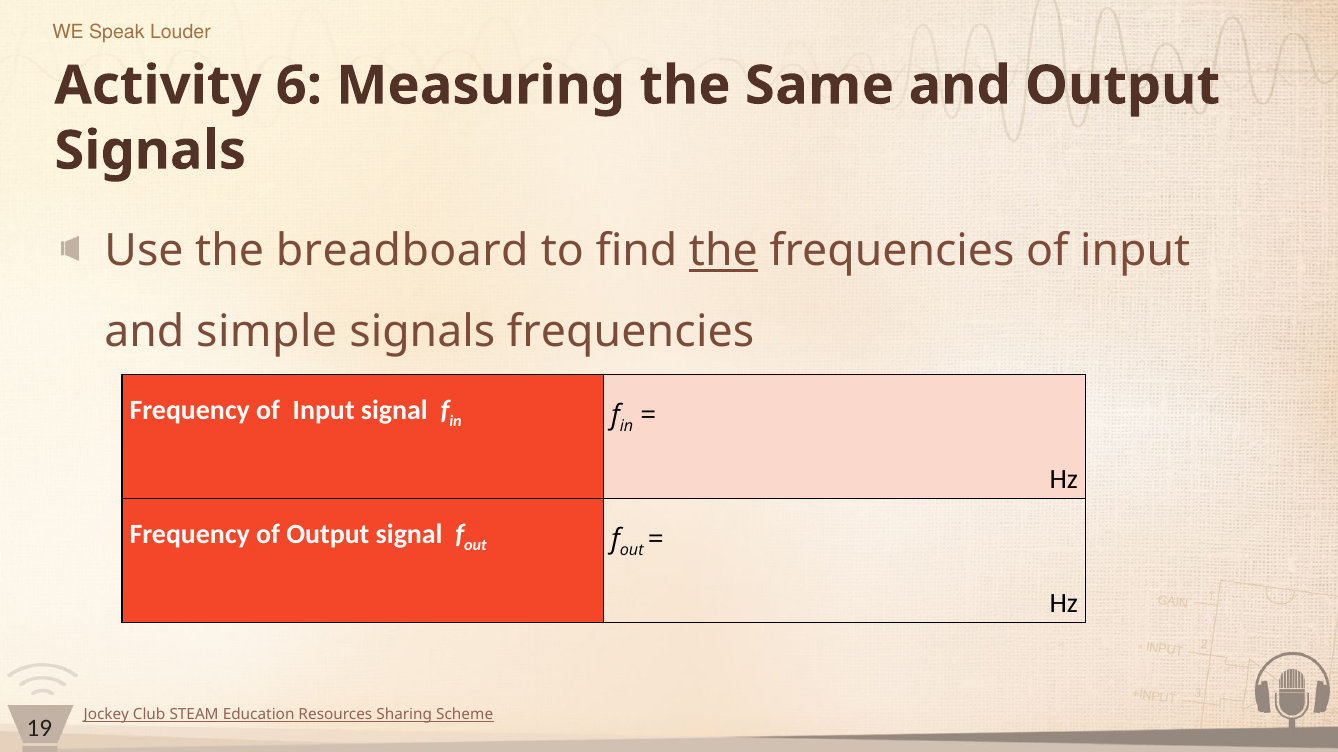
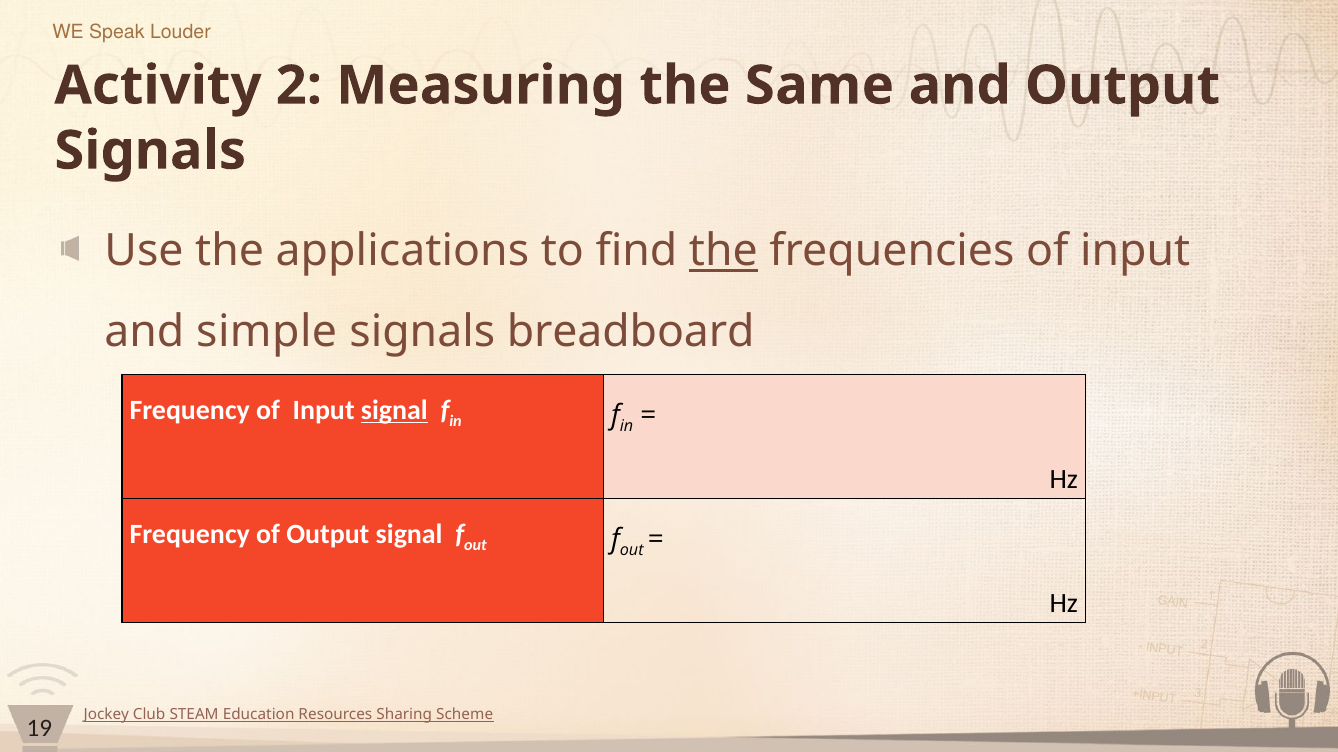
6: 6 -> 2
breadboard: breadboard -> applications
signals frequencies: frequencies -> breadboard
signal at (394, 411) underline: none -> present
